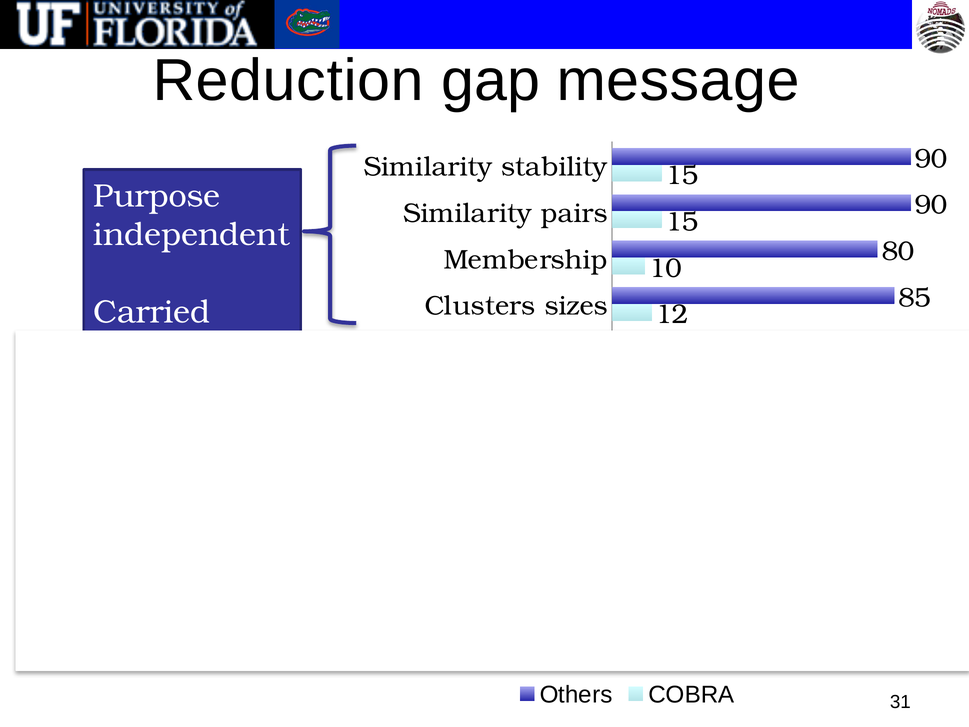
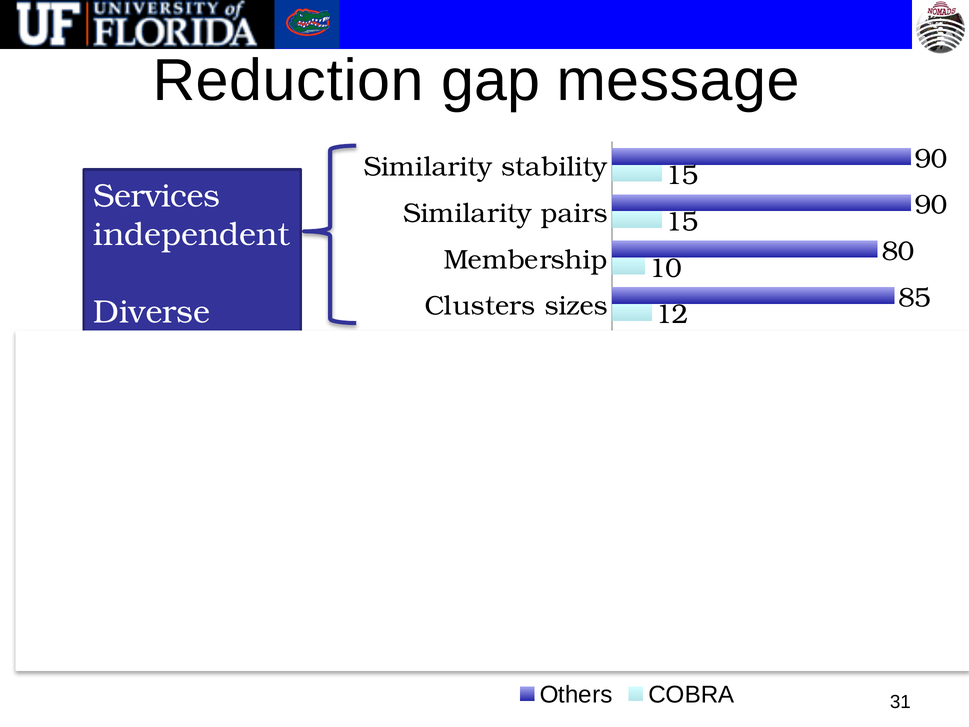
Purpose: Purpose -> Services
Carried: Carried -> Diverse
